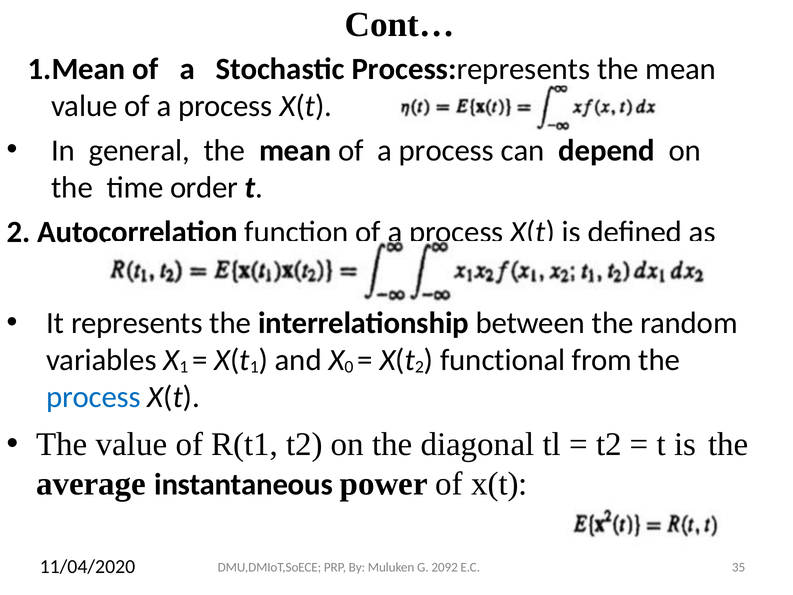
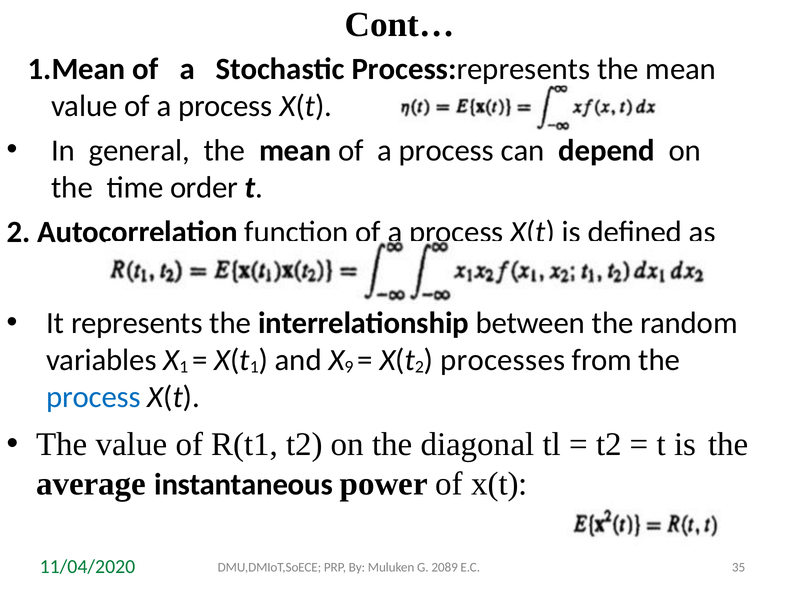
0: 0 -> 9
functional: functional -> processes
11/04/2020 colour: black -> green
2092: 2092 -> 2089
